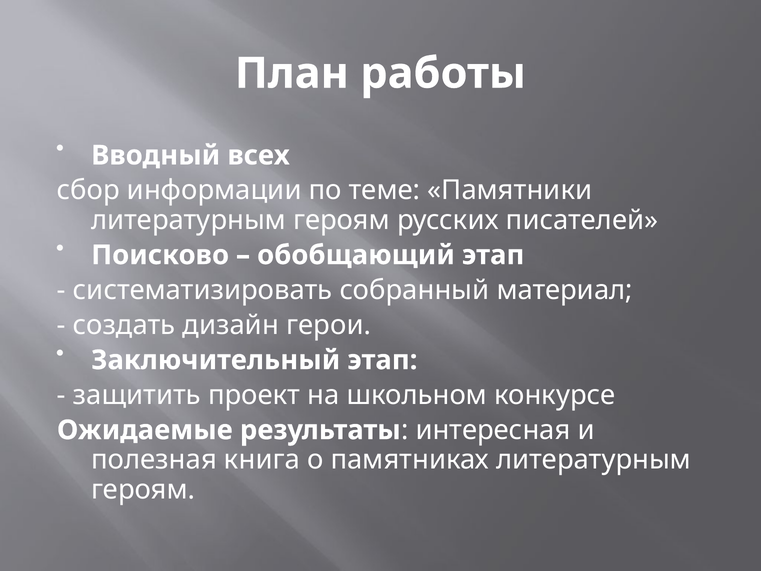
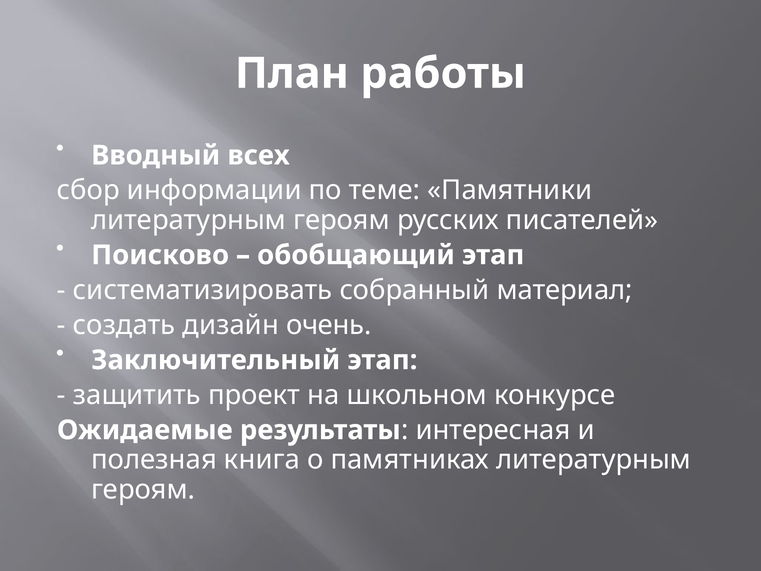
герои: герои -> очень
